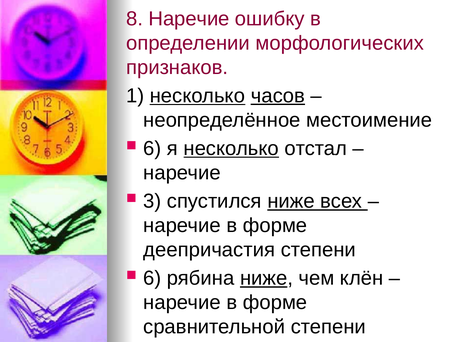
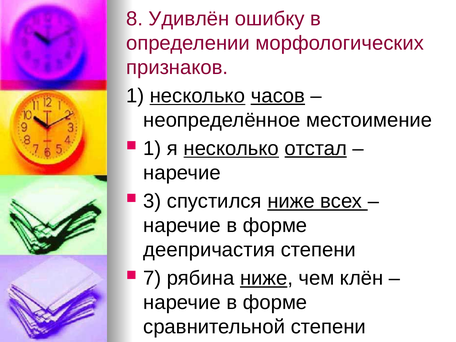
8 Наречие: Наречие -> Удивлён
6 at (152, 148): 6 -> 1
отстал underline: none -> present
6 at (152, 278): 6 -> 7
